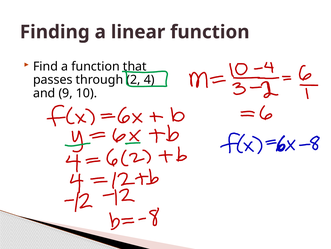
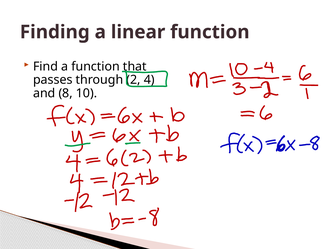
9: 9 -> 8
